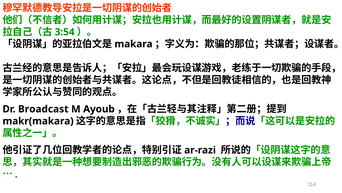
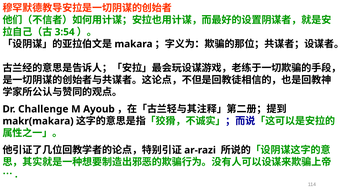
Broadcast: Broadcast -> Challenge
